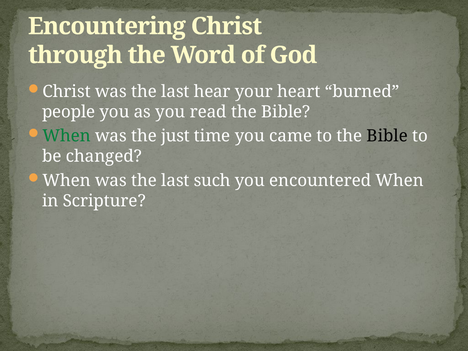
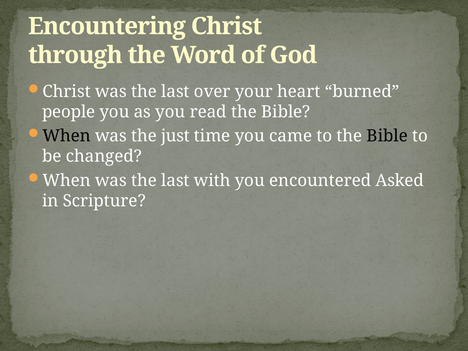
hear: hear -> over
When at (67, 136) colour: green -> black
such: such -> with
encountered When: When -> Asked
